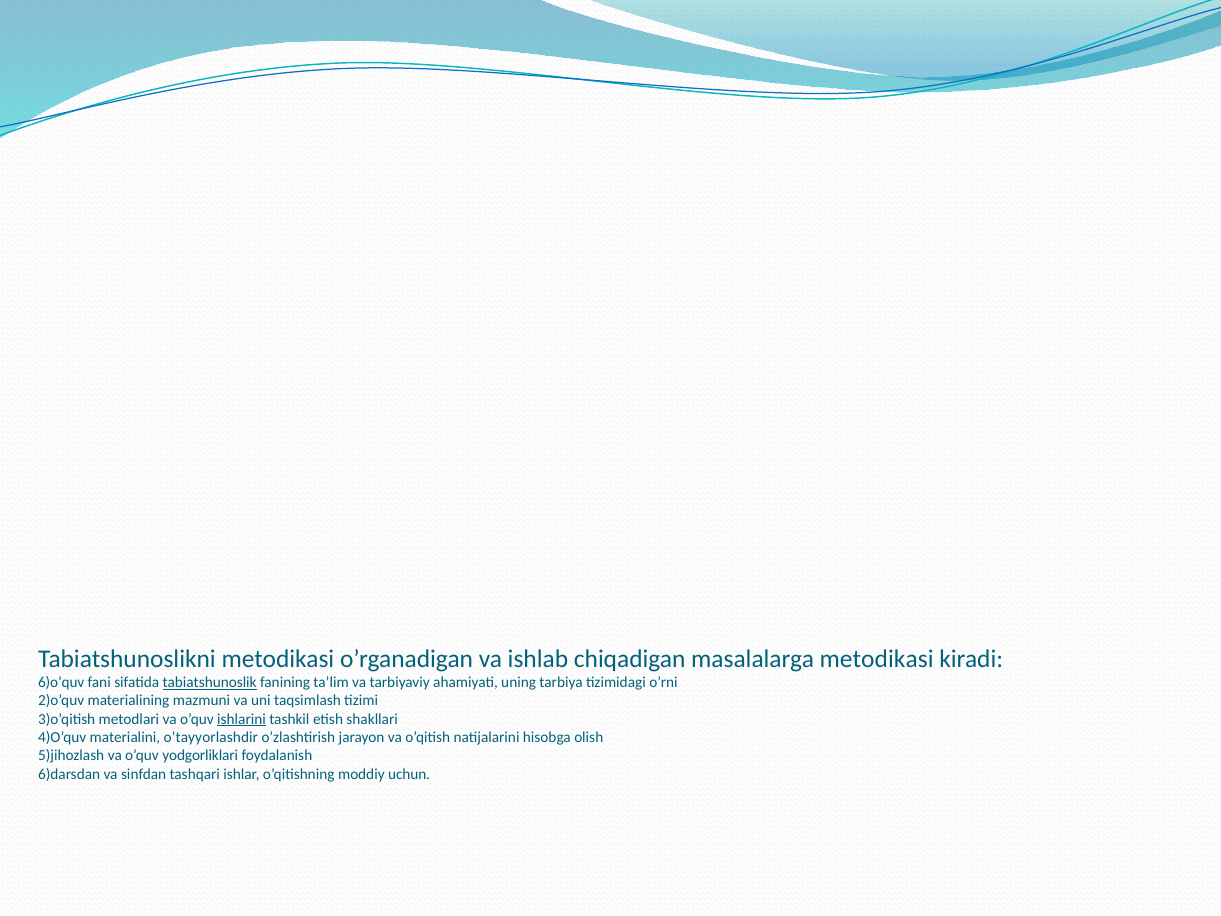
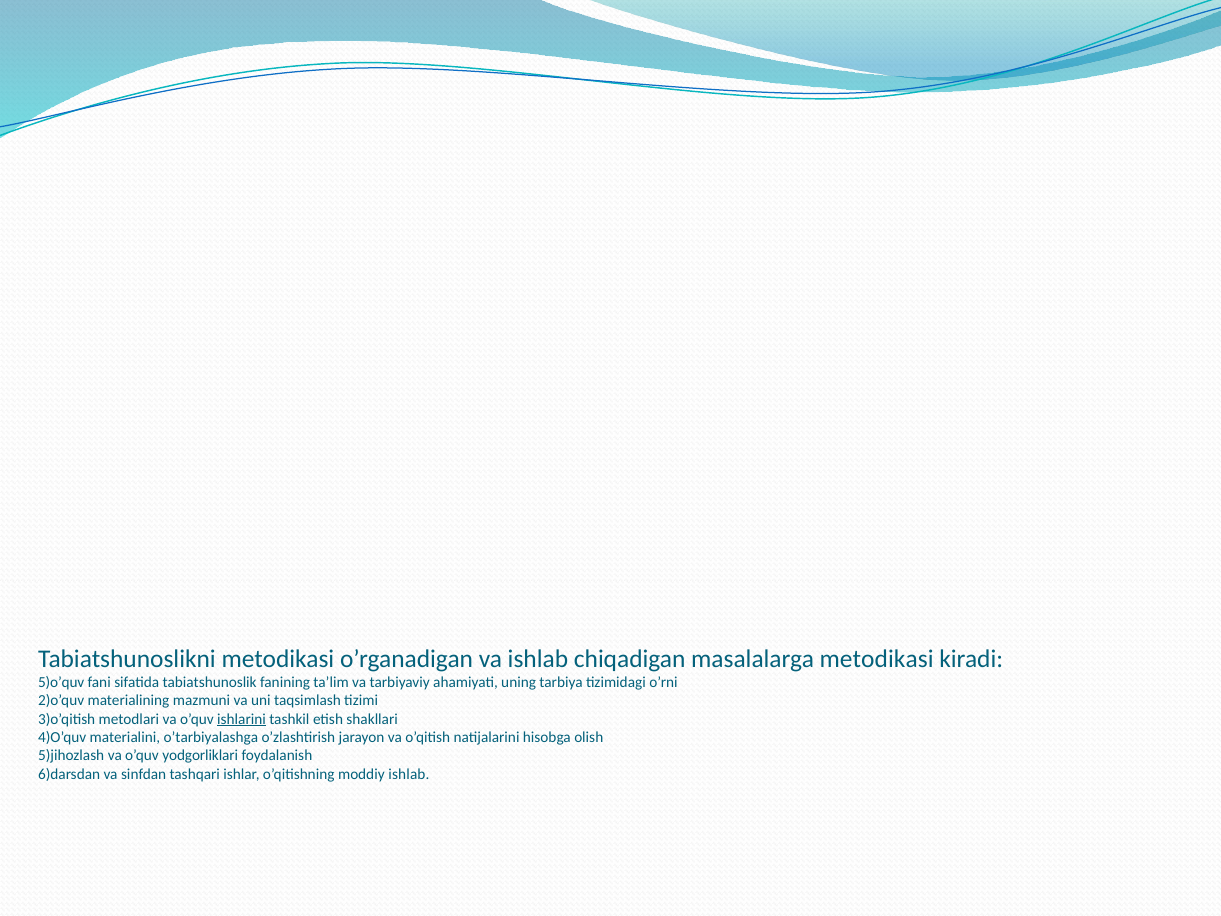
6)o’quv: 6)o’quv -> 5)o’quv
tabiatshunoslik underline: present -> none
o’tayyorlashdir: o’tayyorlashdir -> o’tarbiyalashga
moddiy uchun: uchun -> ishlab
